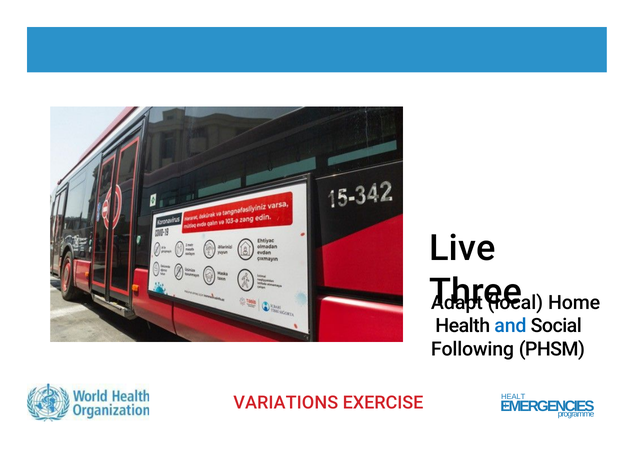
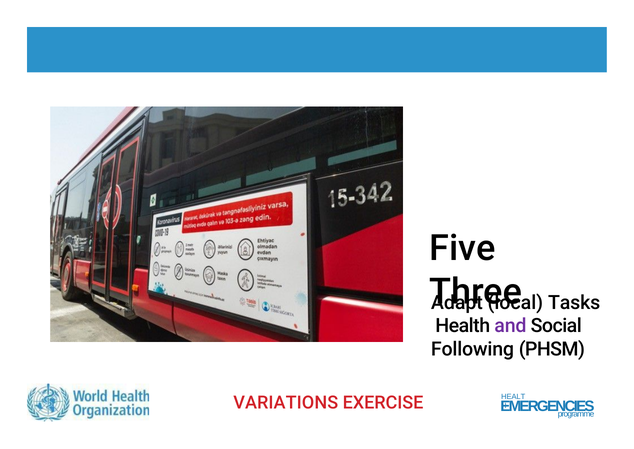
Live: Live -> Five
Home: Home -> Tasks
and colour: blue -> purple
